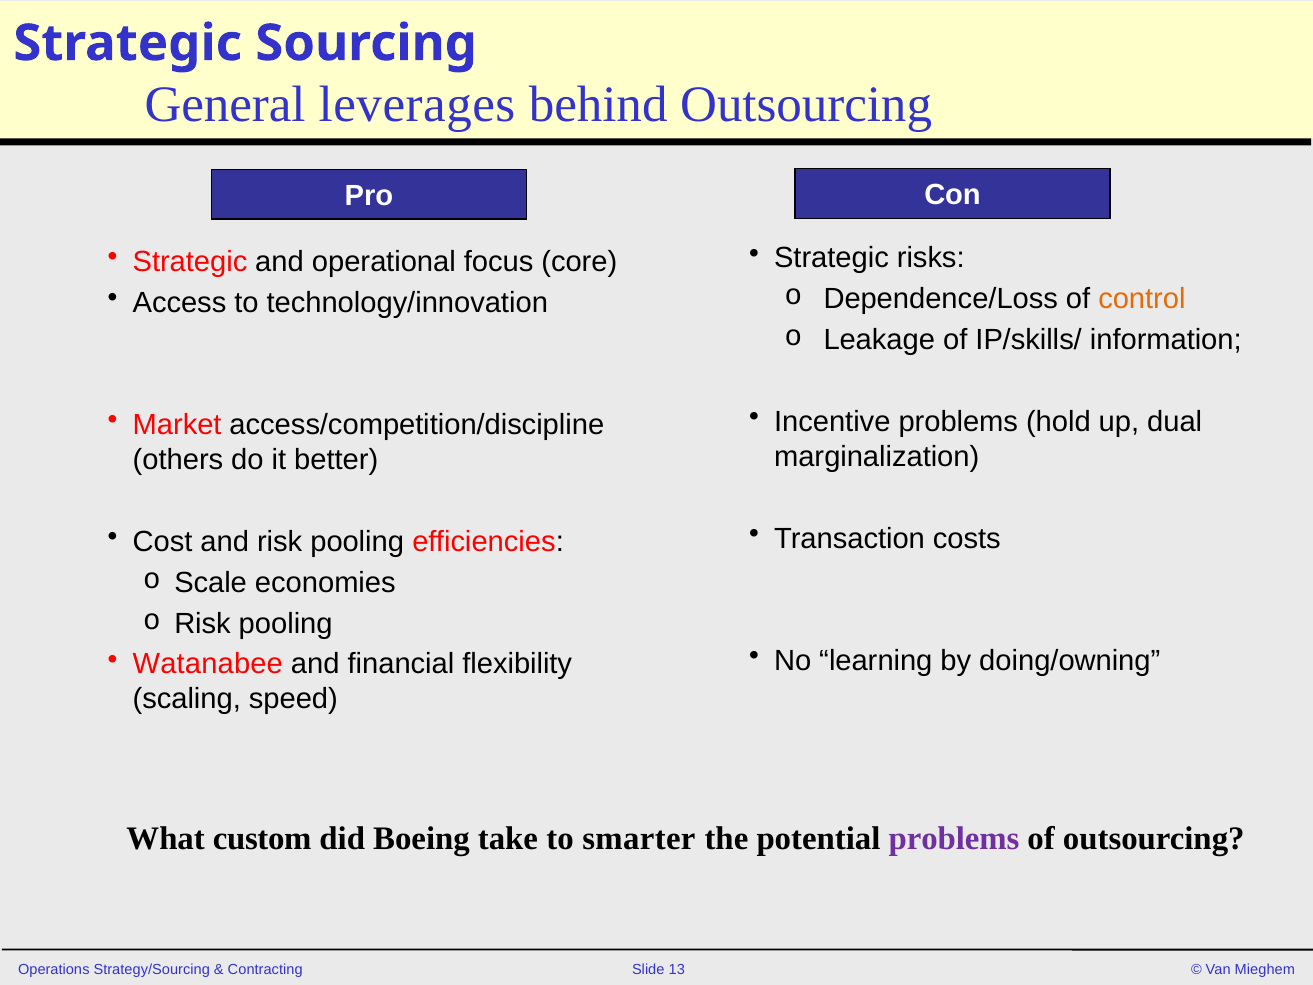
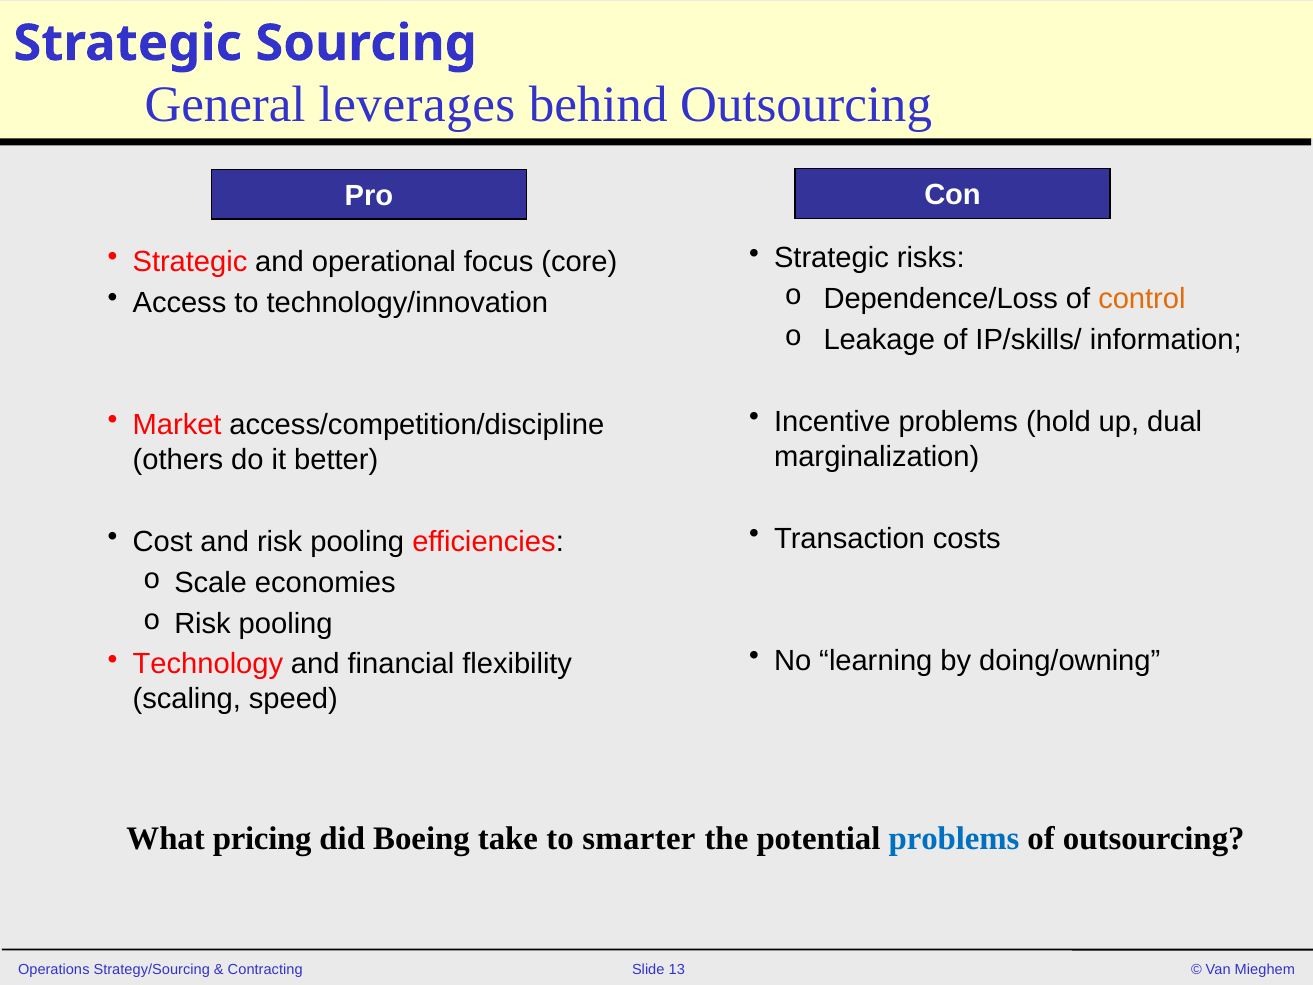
Watanabee: Watanabee -> Technology
custom: custom -> pricing
problems at (954, 838) colour: purple -> blue
